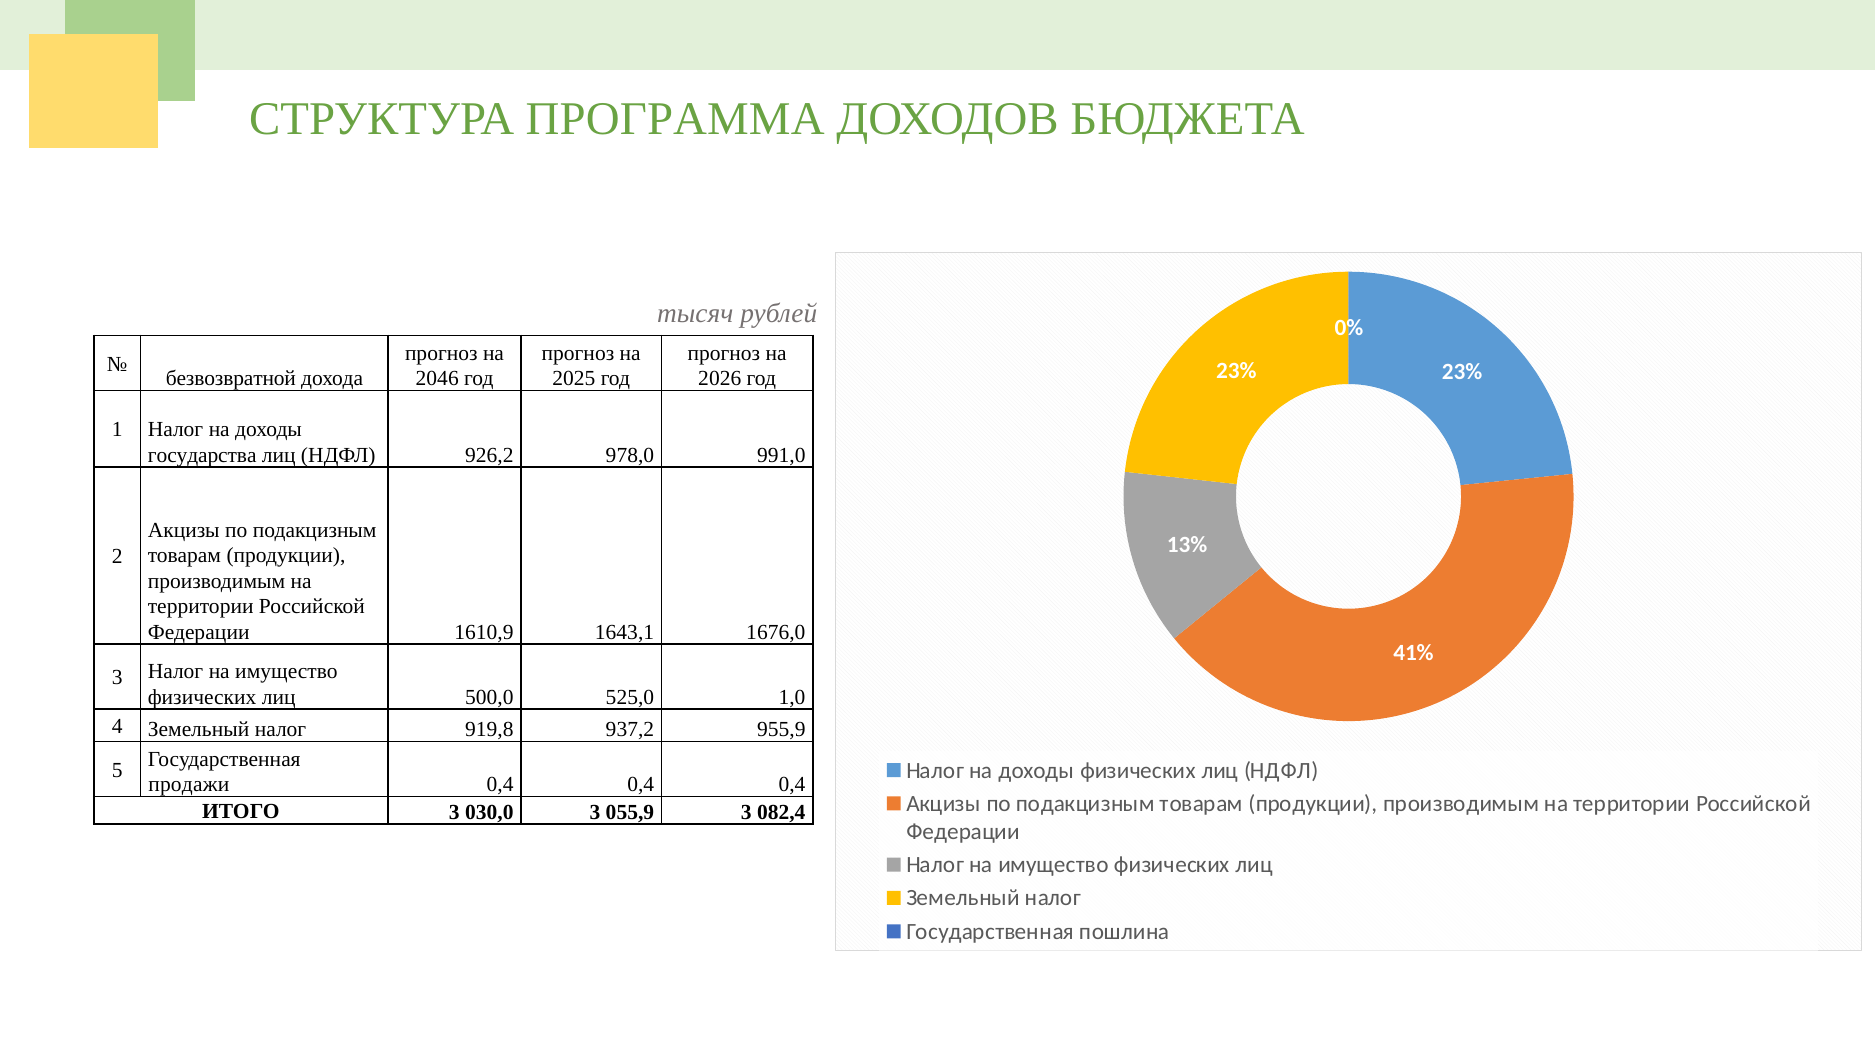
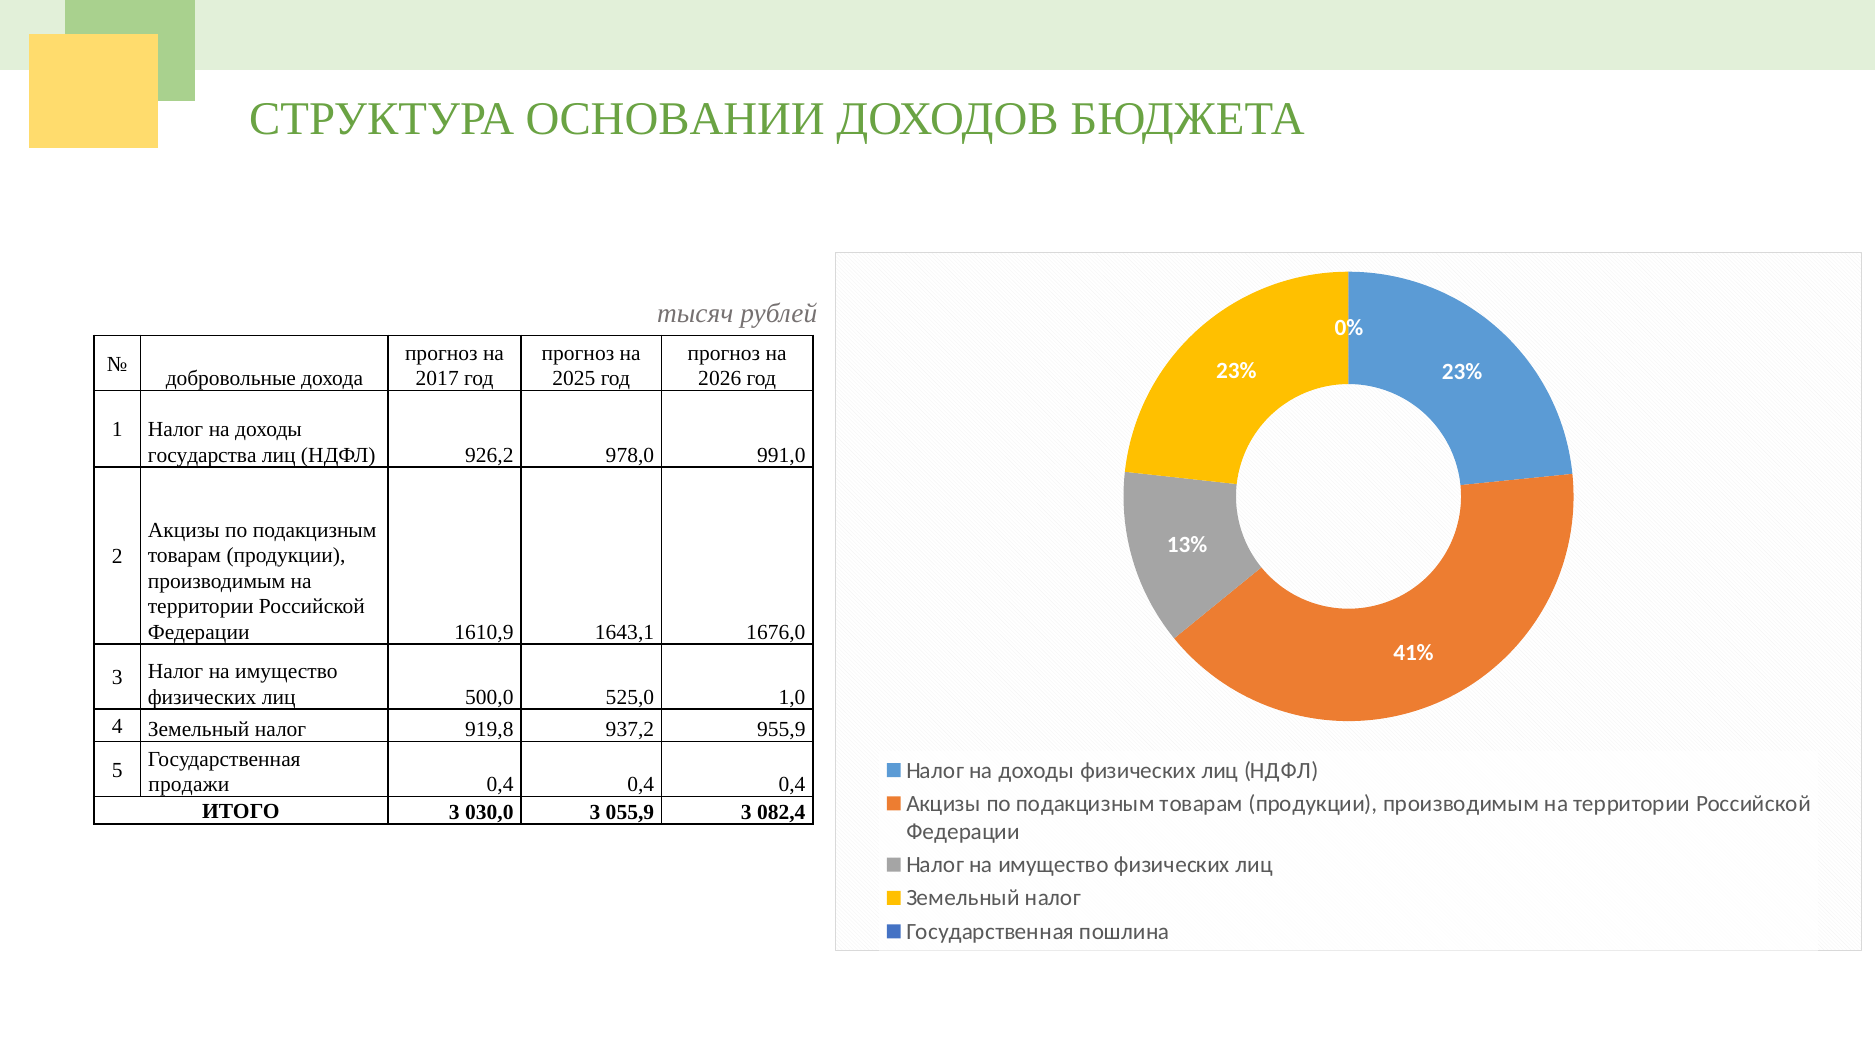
ПРОГРАММА: ПРОГРАММА -> ОСНОВАНИИ
безвозвратной: безвозвратной -> добровольные
2046: 2046 -> 2017
